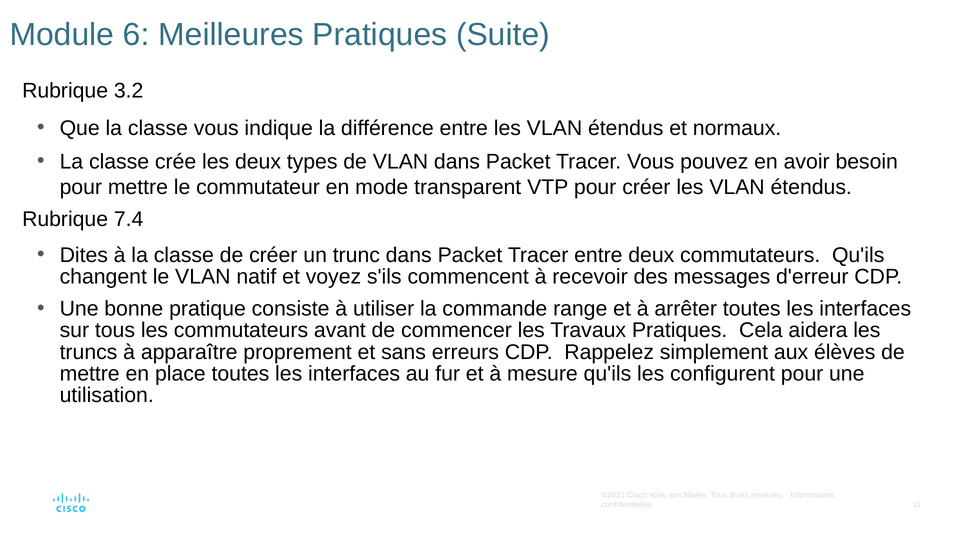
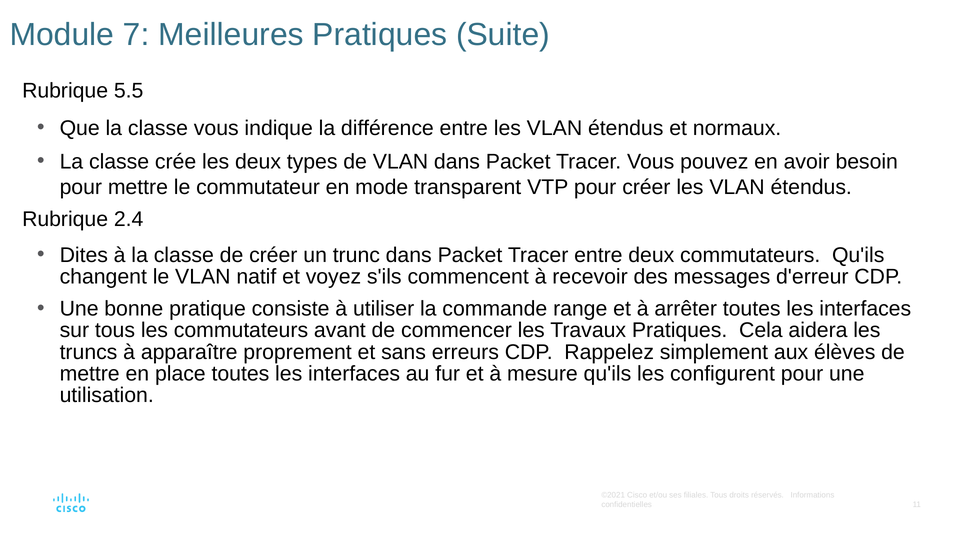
6: 6 -> 7
3.2: 3.2 -> 5.5
7.4: 7.4 -> 2.4
